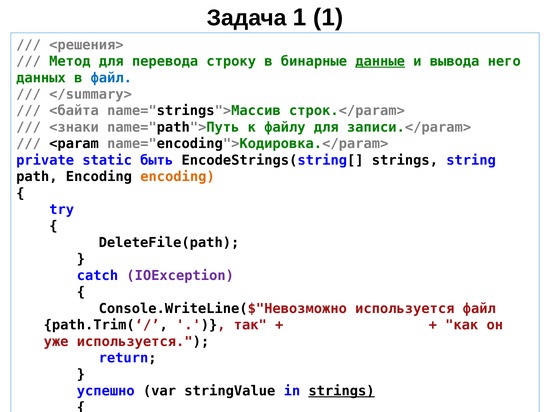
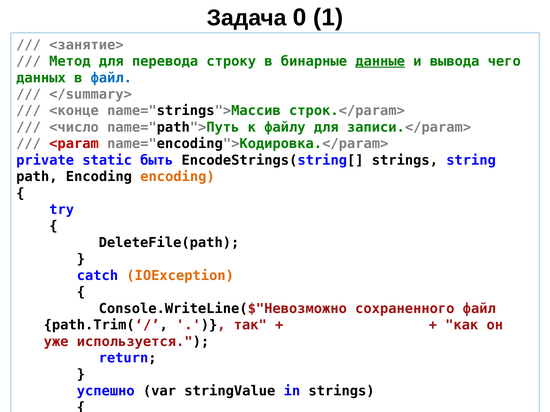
Задача 1: 1 -> 0
<решения>: <решения> -> <занятие>
него: него -> чего
<байта: <байта -> <конце
<знаки: <знаки -> <число
<param colour: black -> red
IOException colour: purple -> orange
Console.WriteLine($"Невозможно используется: используется -> сохраненного
strings at (342, 391) underline: present -> none
